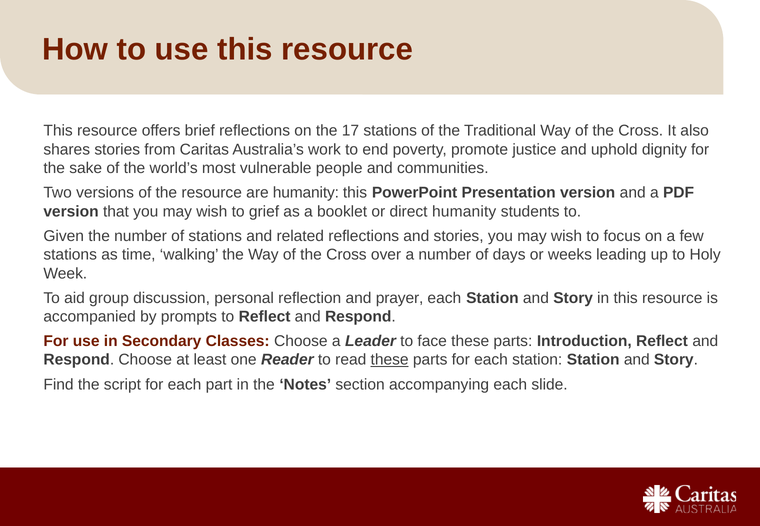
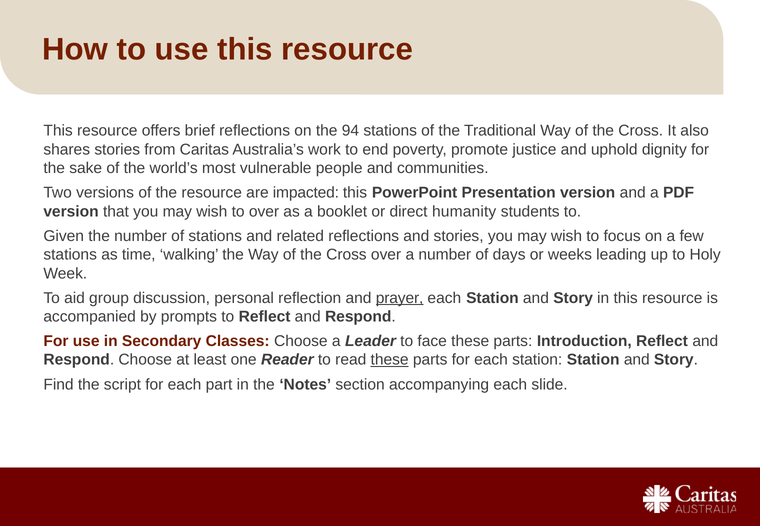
17: 17 -> 94
are humanity: humanity -> impacted
to grief: grief -> over
prayer underline: none -> present
